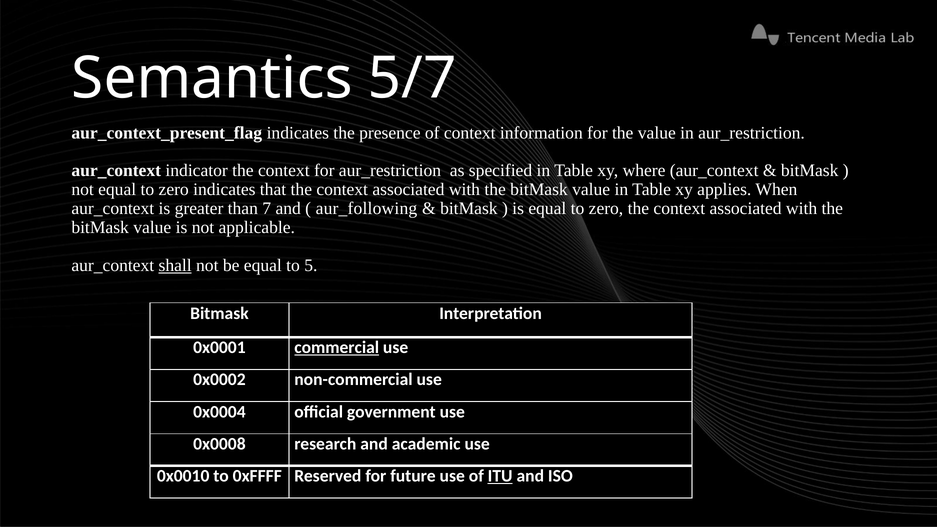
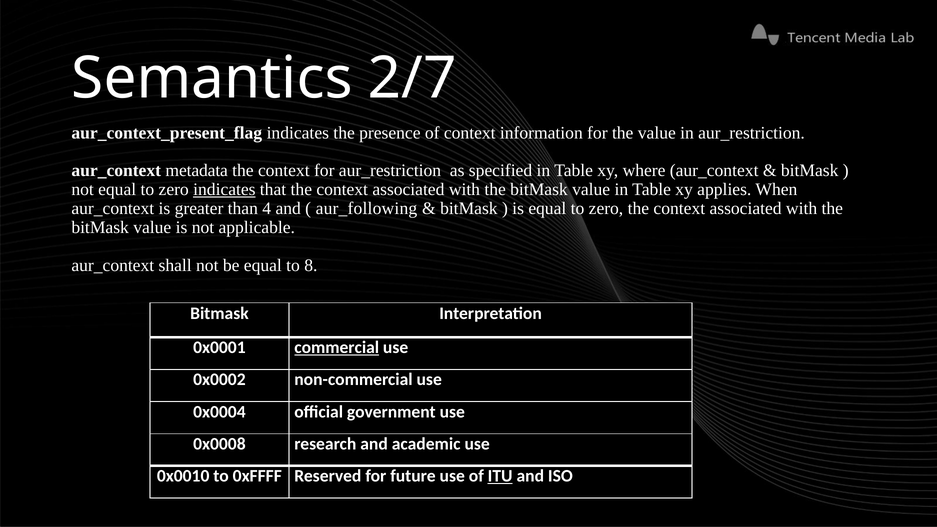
5/7: 5/7 -> 2/7
indicator: indicator -> metadata
indicates at (224, 190) underline: none -> present
7: 7 -> 4
shall underline: present -> none
5: 5 -> 8
